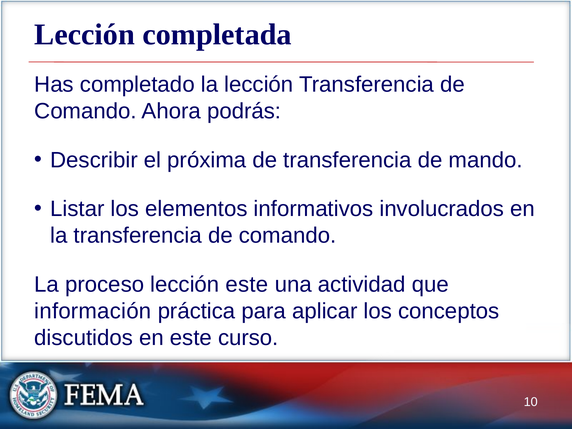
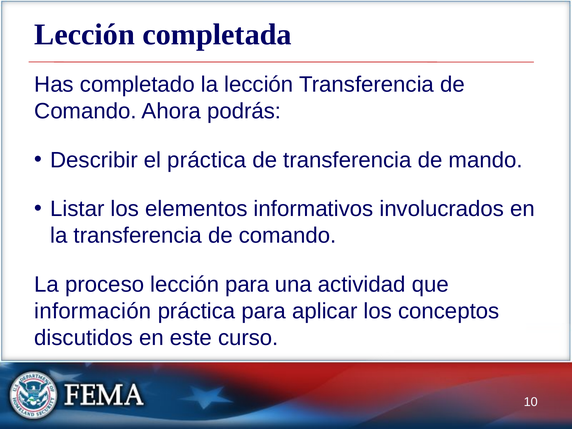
el próxima: próxima -> práctica
lección este: este -> para
